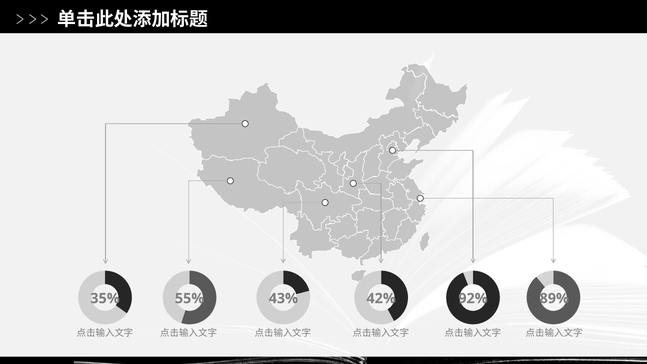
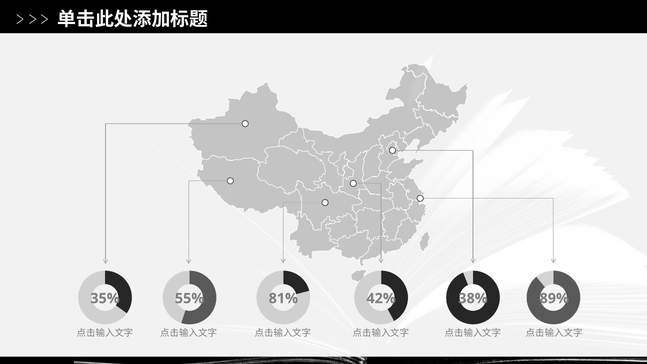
43%: 43% -> 81%
92%: 92% -> 38%
